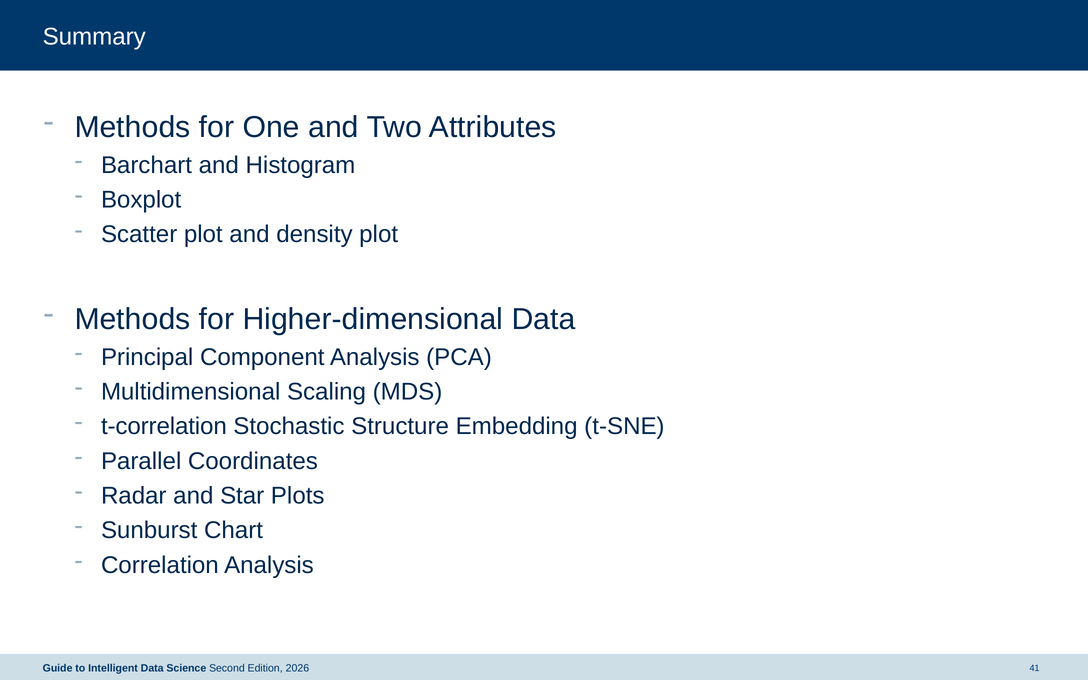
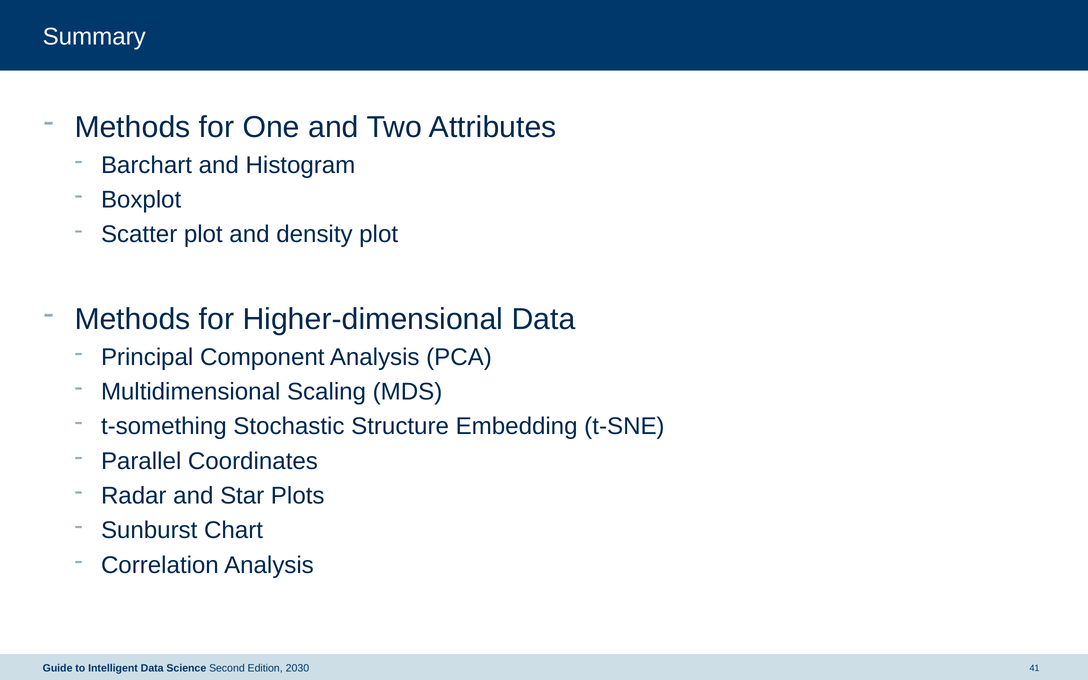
t-correlation: t-correlation -> t-something
2026: 2026 -> 2030
